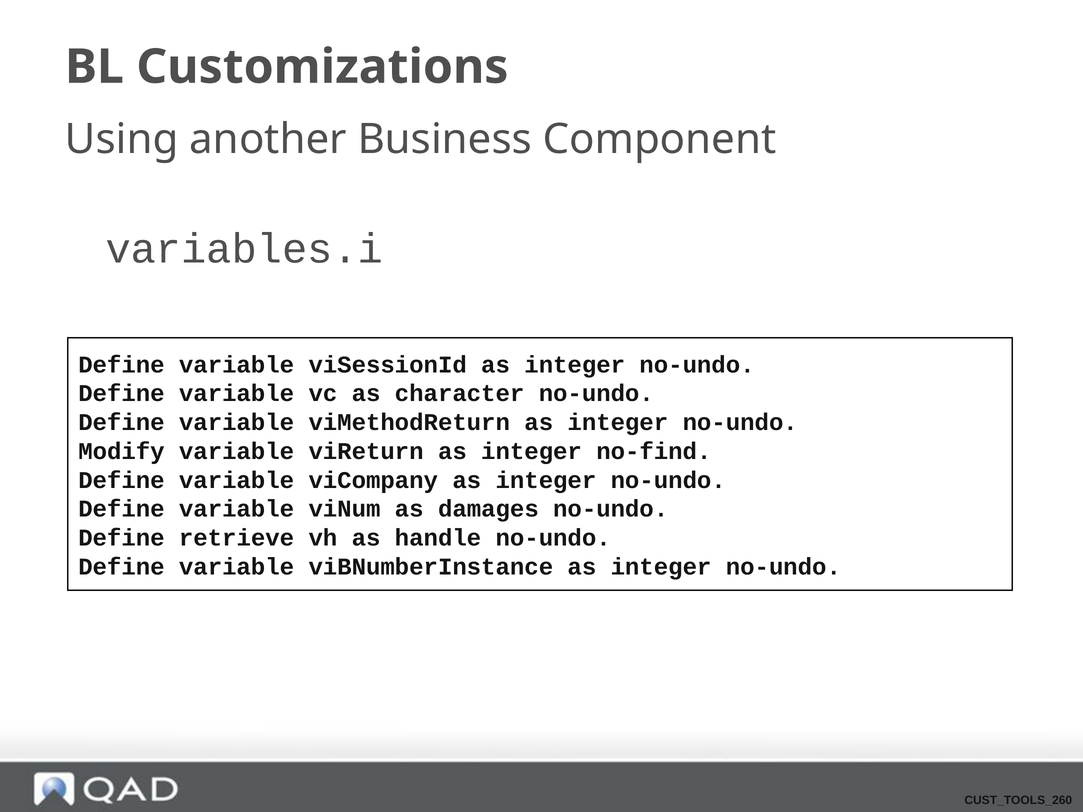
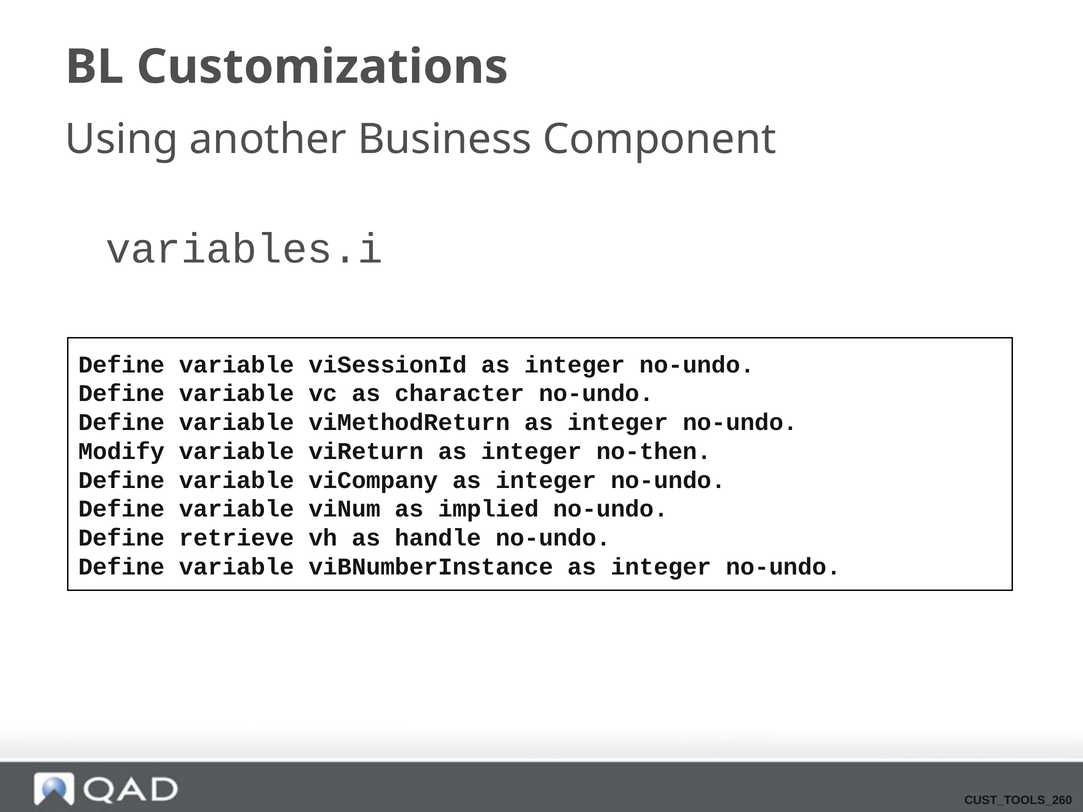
no-find: no-find -> no-then
damages: damages -> implied
